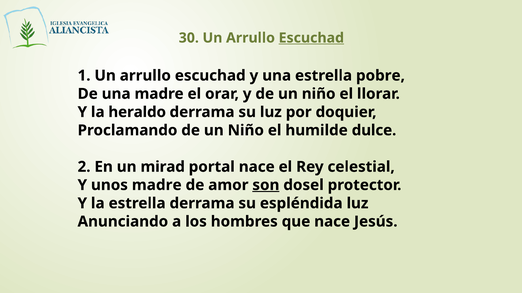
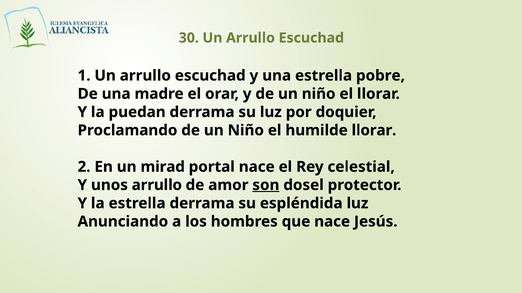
Escuchad at (311, 38) underline: present -> none
heraldo: heraldo -> puedan
humilde dulce: dulce -> llorar
unos madre: madre -> arrullo
